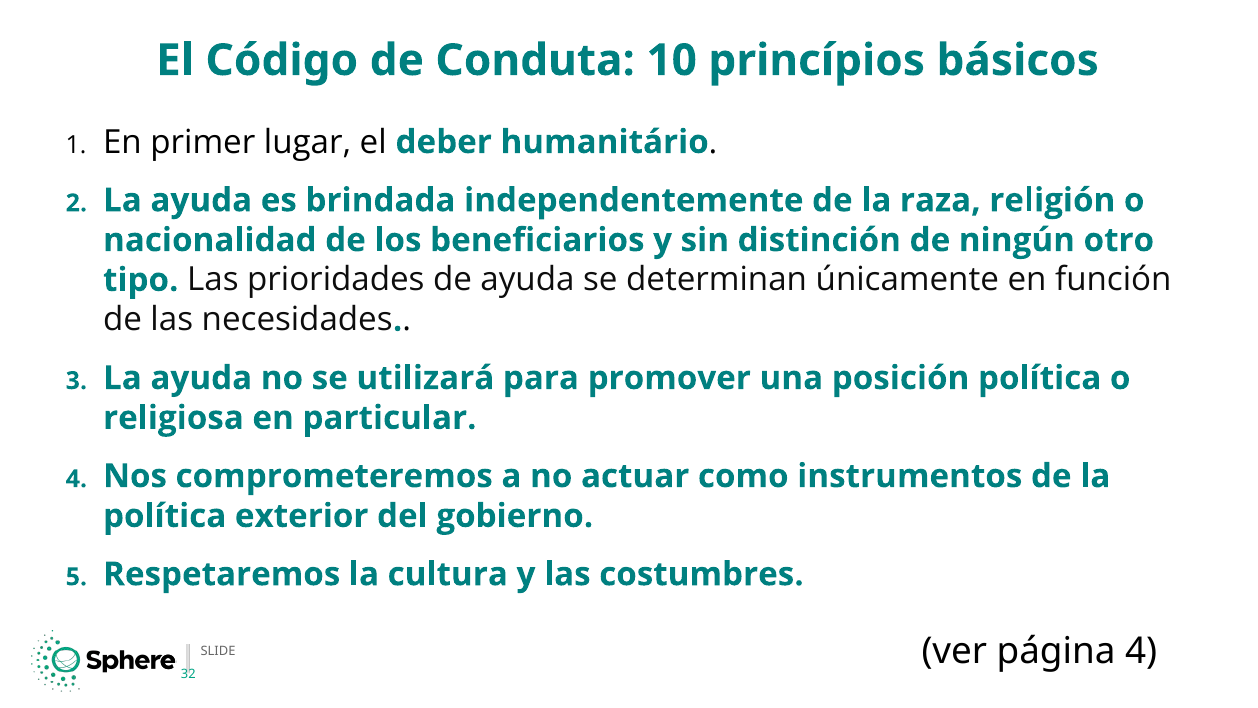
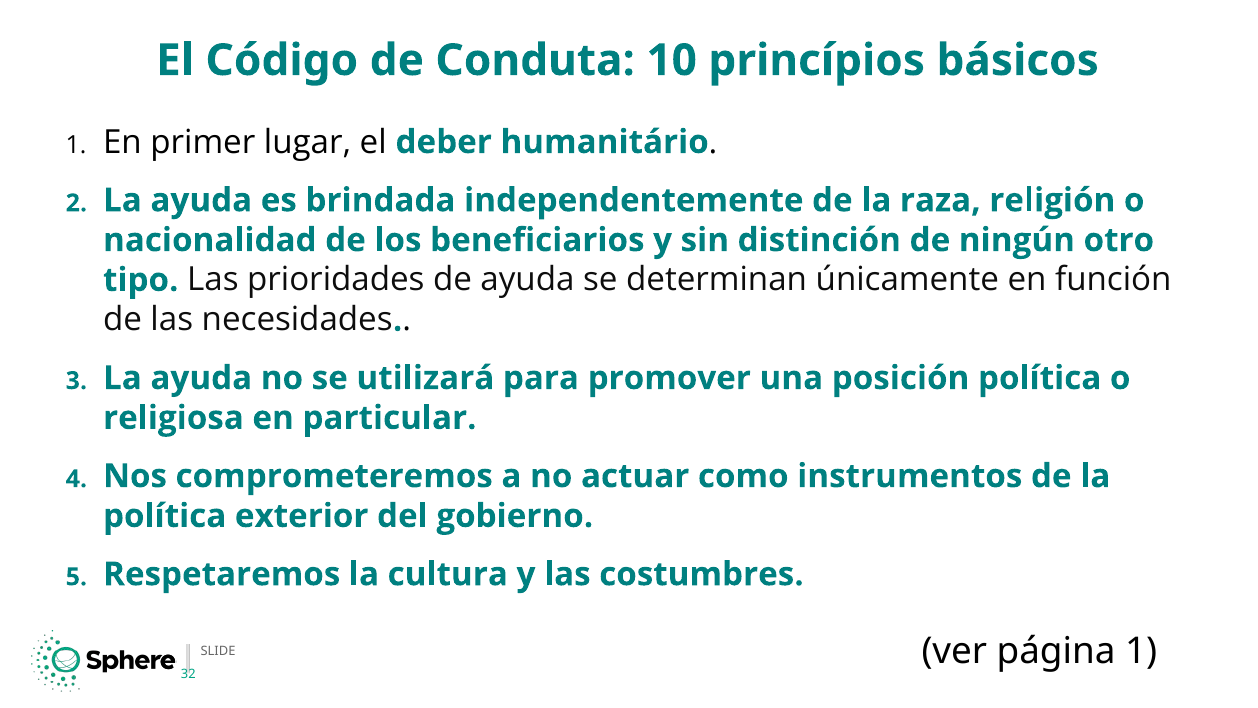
página 4: 4 -> 1
